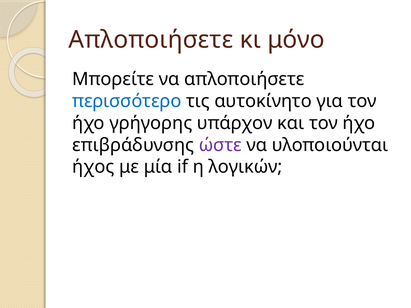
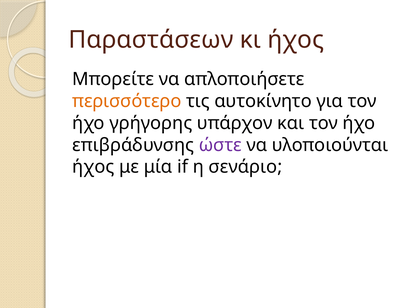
Απλοποιήσετε at (151, 40): Απλοποιήσετε -> Παραστάσεων
κι μόνο: μόνο -> ήχος
περισσότερο colour: blue -> orange
λογικών: λογικών -> σενάριο
